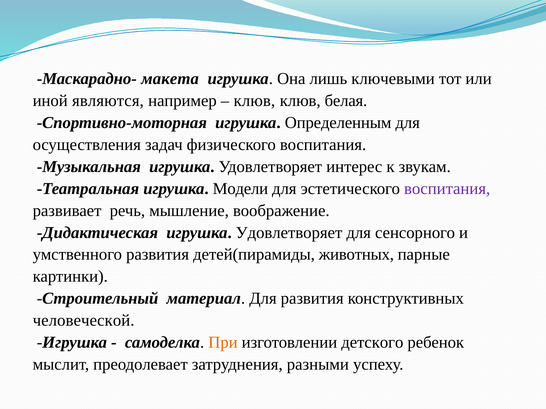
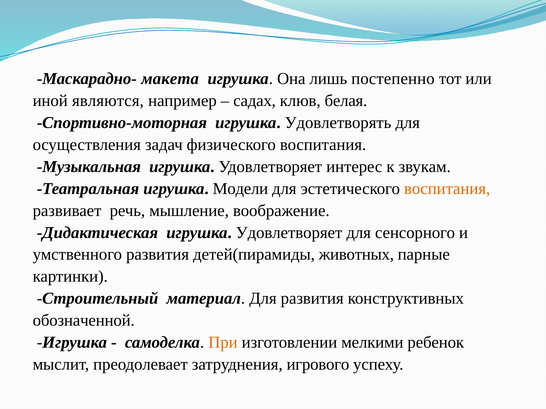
ключевыми: ключевыми -> постепенно
клюв at (254, 101): клюв -> садах
Определенным: Определенным -> Удовлетворять
воспитания at (447, 189) colour: purple -> orange
человеческой: человеческой -> обозначенной
детского: детского -> мелкими
разными: разными -> игрового
